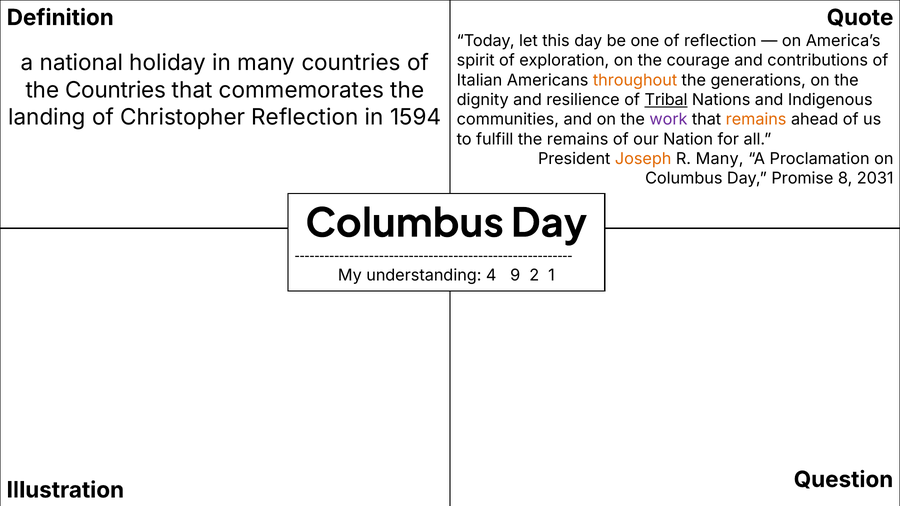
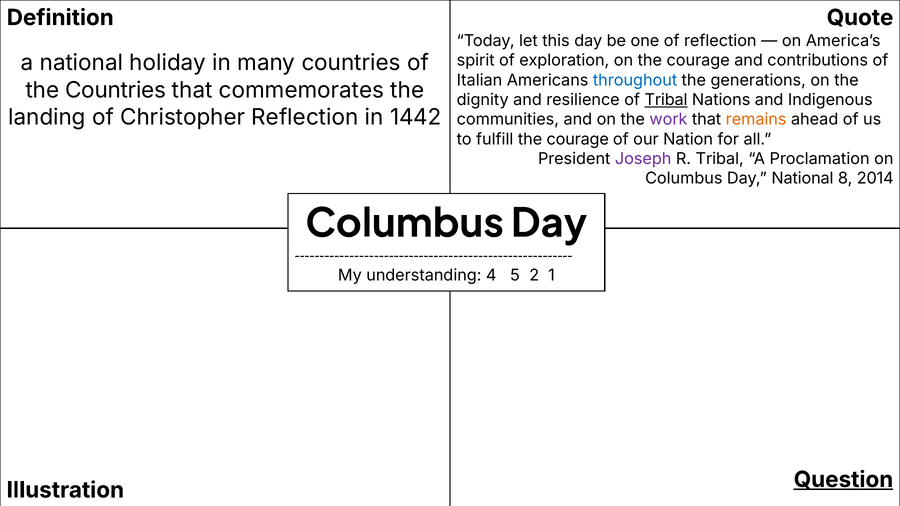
throughout colour: orange -> blue
1594: 1594 -> 1442
fulfill the remains: remains -> courage
Joseph colour: orange -> purple
R Many: Many -> Tribal
Day Promise: Promise -> National
2031: 2031 -> 2014
9: 9 -> 5
Question underline: none -> present
